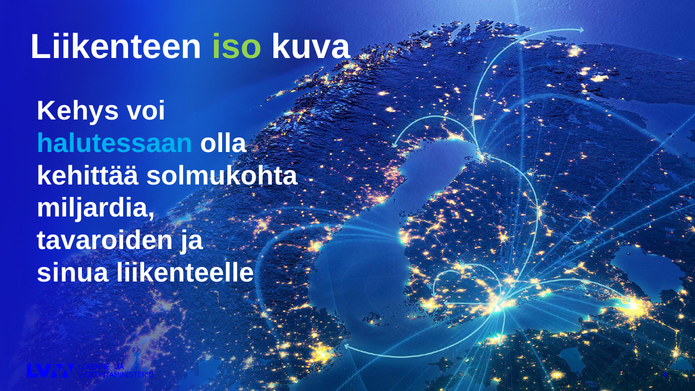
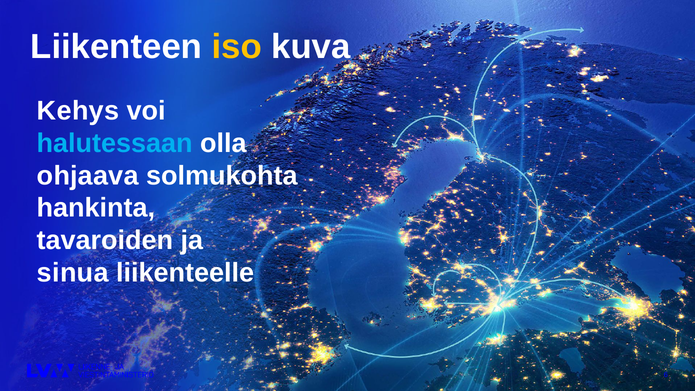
iso colour: light green -> yellow
kehittää: kehittää -> ohjaava
miljardia: miljardia -> hankinta
